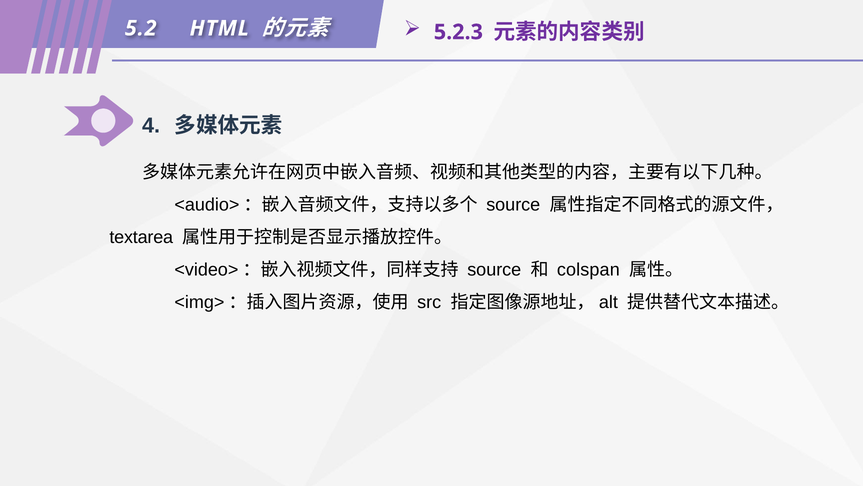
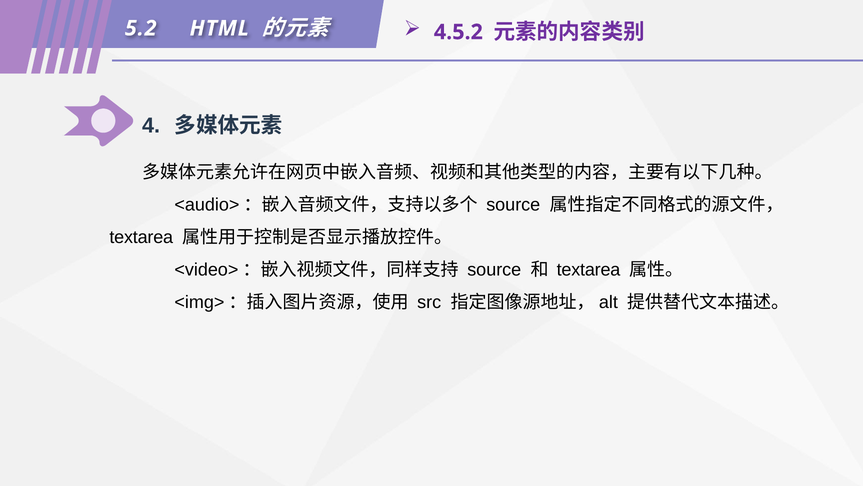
5.2.3: 5.2.3 -> 4.5.2
colspan at (588, 269): colspan -> textarea
